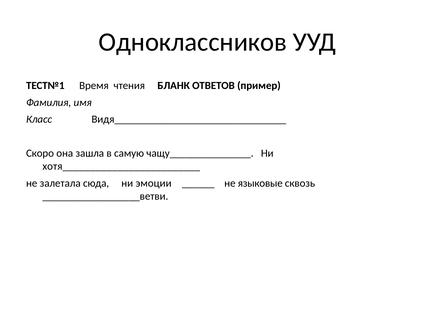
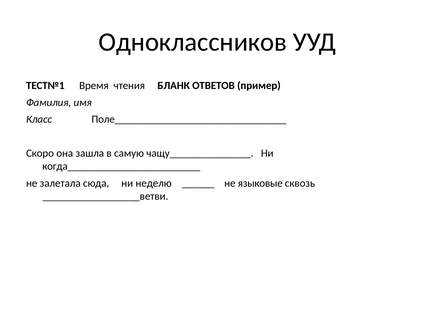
Видя________________________________: Видя________________________________ -> Поле________________________________
хотя_________________________: хотя_________________________ -> когда_________________________
эмоции: эмоции -> неделю
